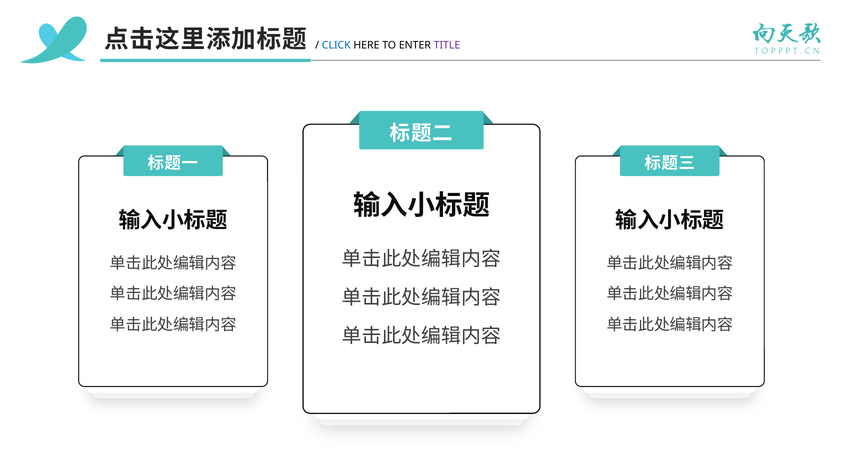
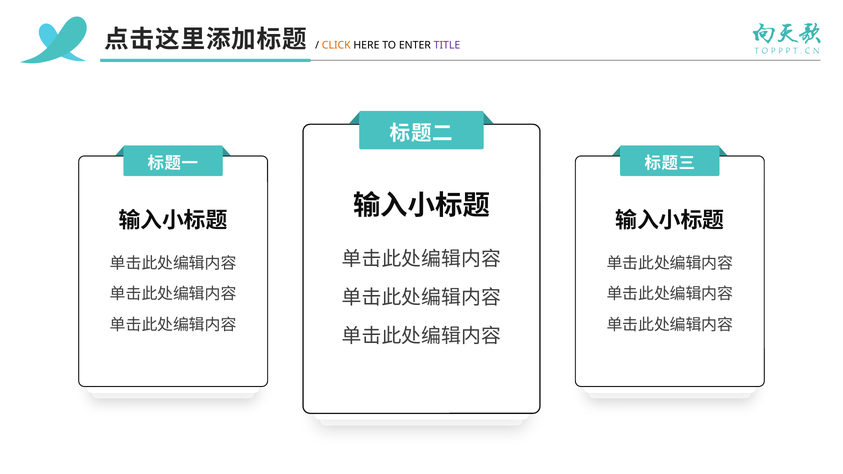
CLICK colour: blue -> orange
